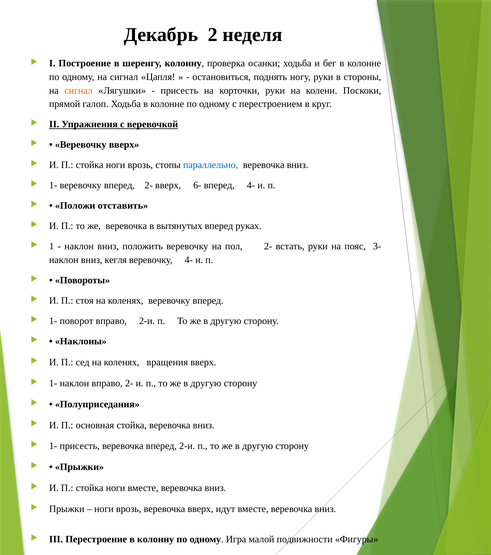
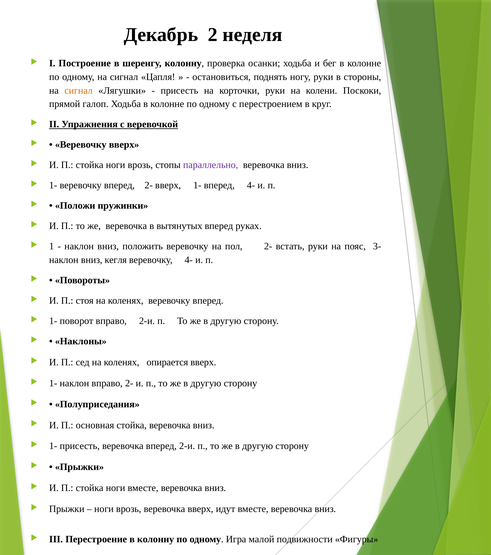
параллельно colour: blue -> purple
вверх 6-: 6- -> 1-
отставить: отставить -> пружинки
вращения: вращения -> опирается
